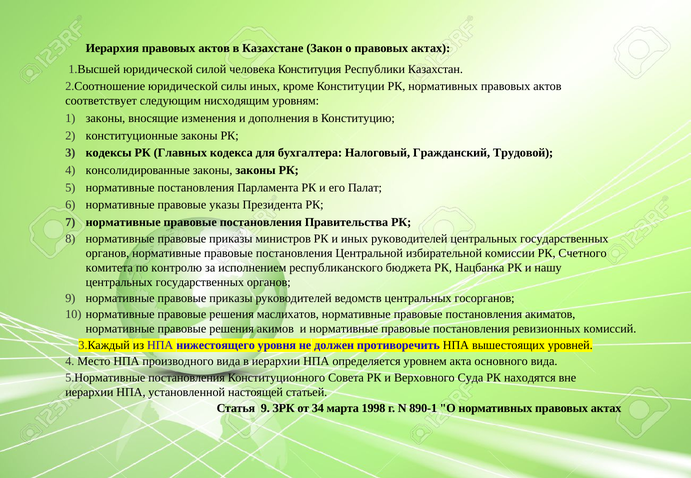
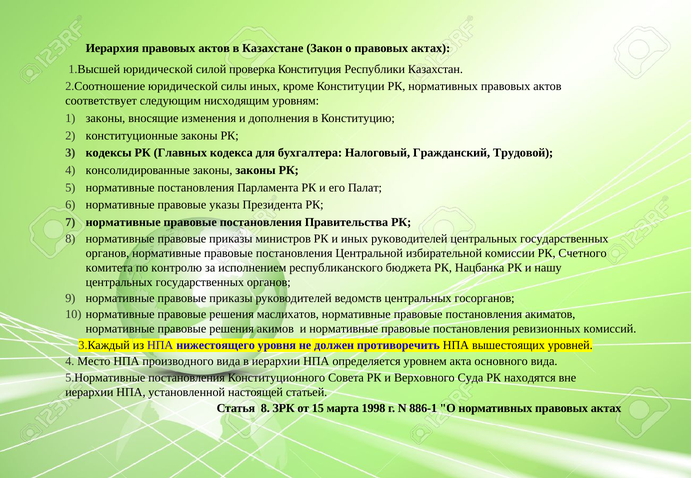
человека: человека -> проверка
Статья 9: 9 -> 8
34: 34 -> 15
890-1: 890-1 -> 886-1
